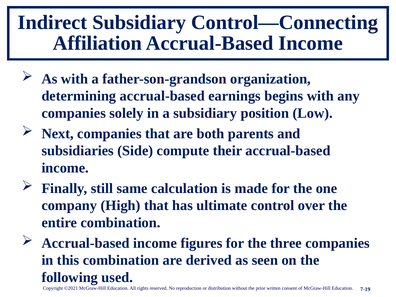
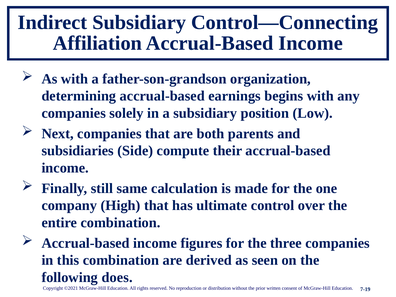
used: used -> does
